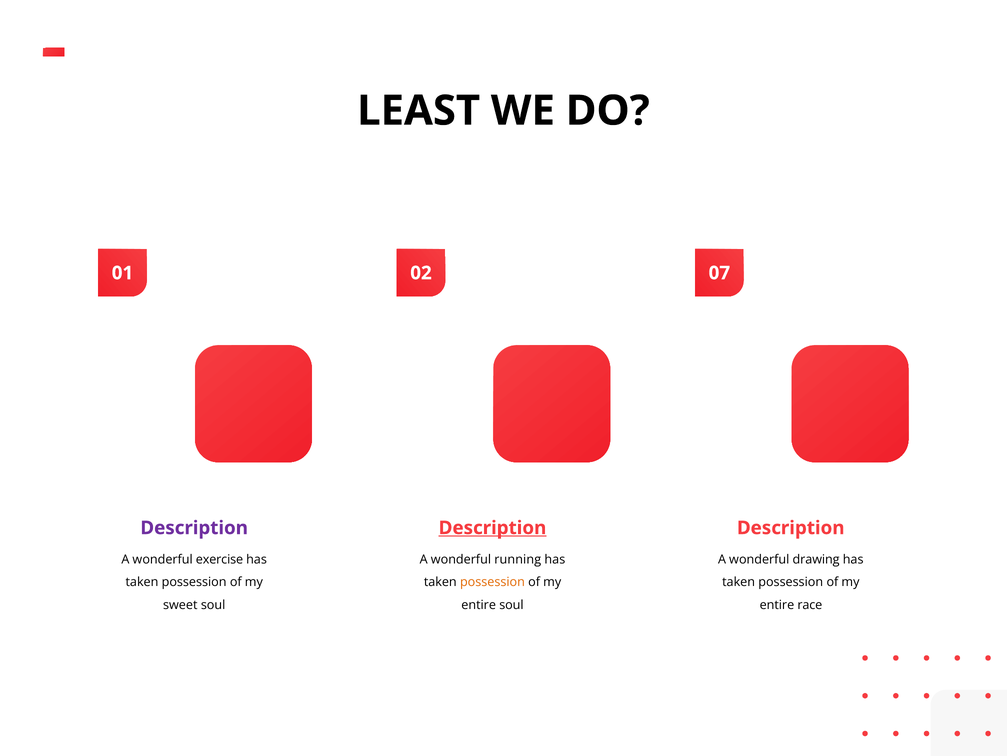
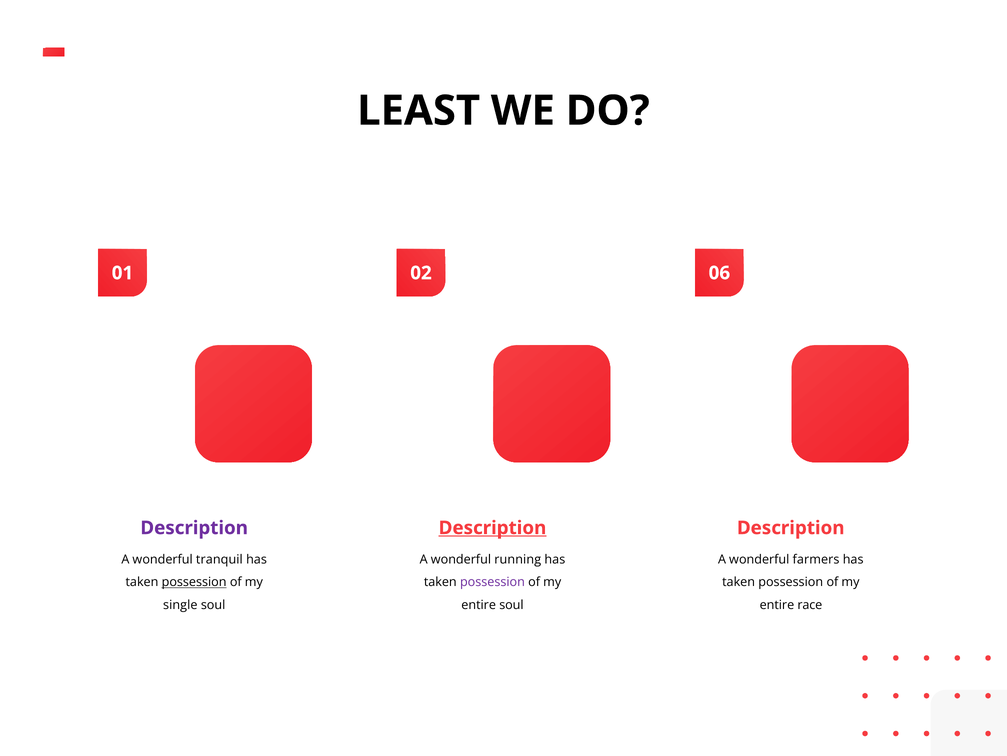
07: 07 -> 06
exercise: exercise -> tranquil
drawing: drawing -> farmers
possession at (194, 582) underline: none -> present
possession at (492, 582) colour: orange -> purple
sweet: sweet -> single
